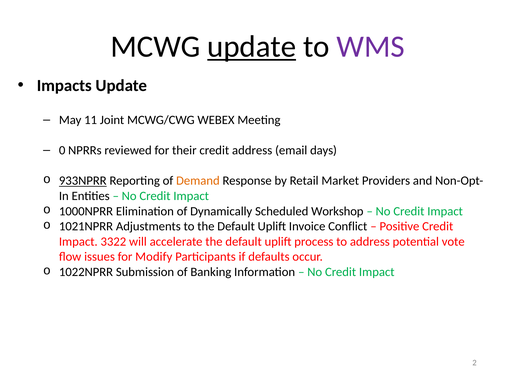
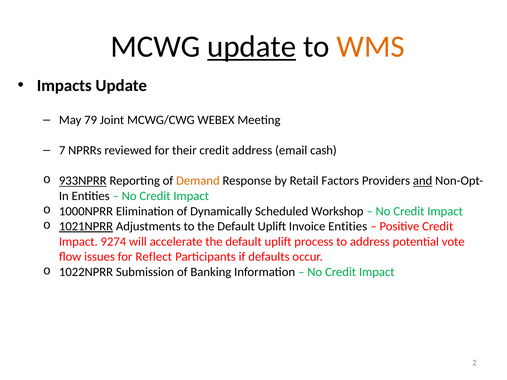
WMS colour: purple -> orange
11: 11 -> 79
0: 0 -> 7
days: days -> cash
Market: Market -> Factors
and underline: none -> present
1021NPRR underline: none -> present
Invoice Conflict: Conflict -> Entities
3322: 3322 -> 9274
Modify: Modify -> Reflect
